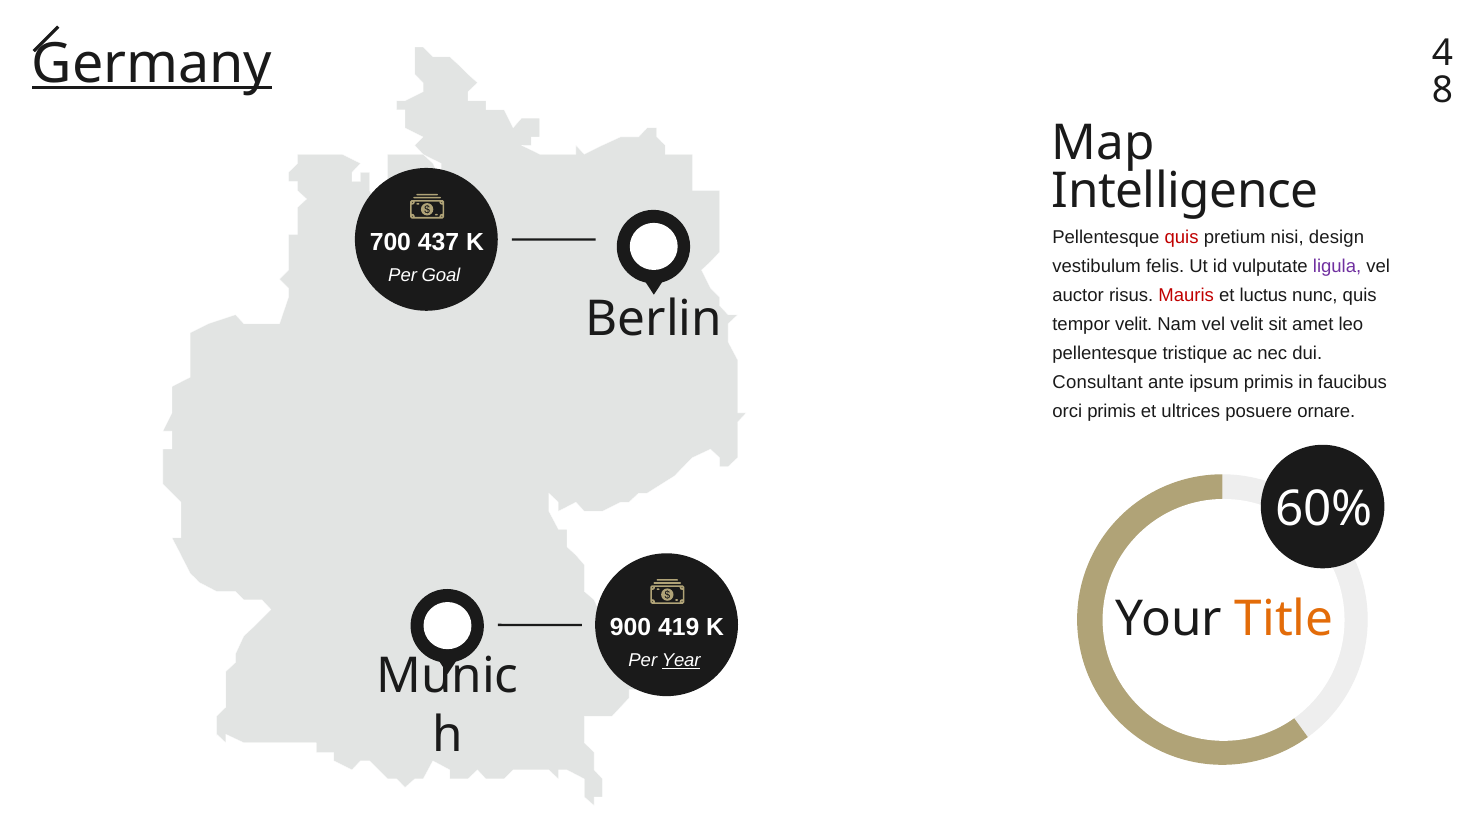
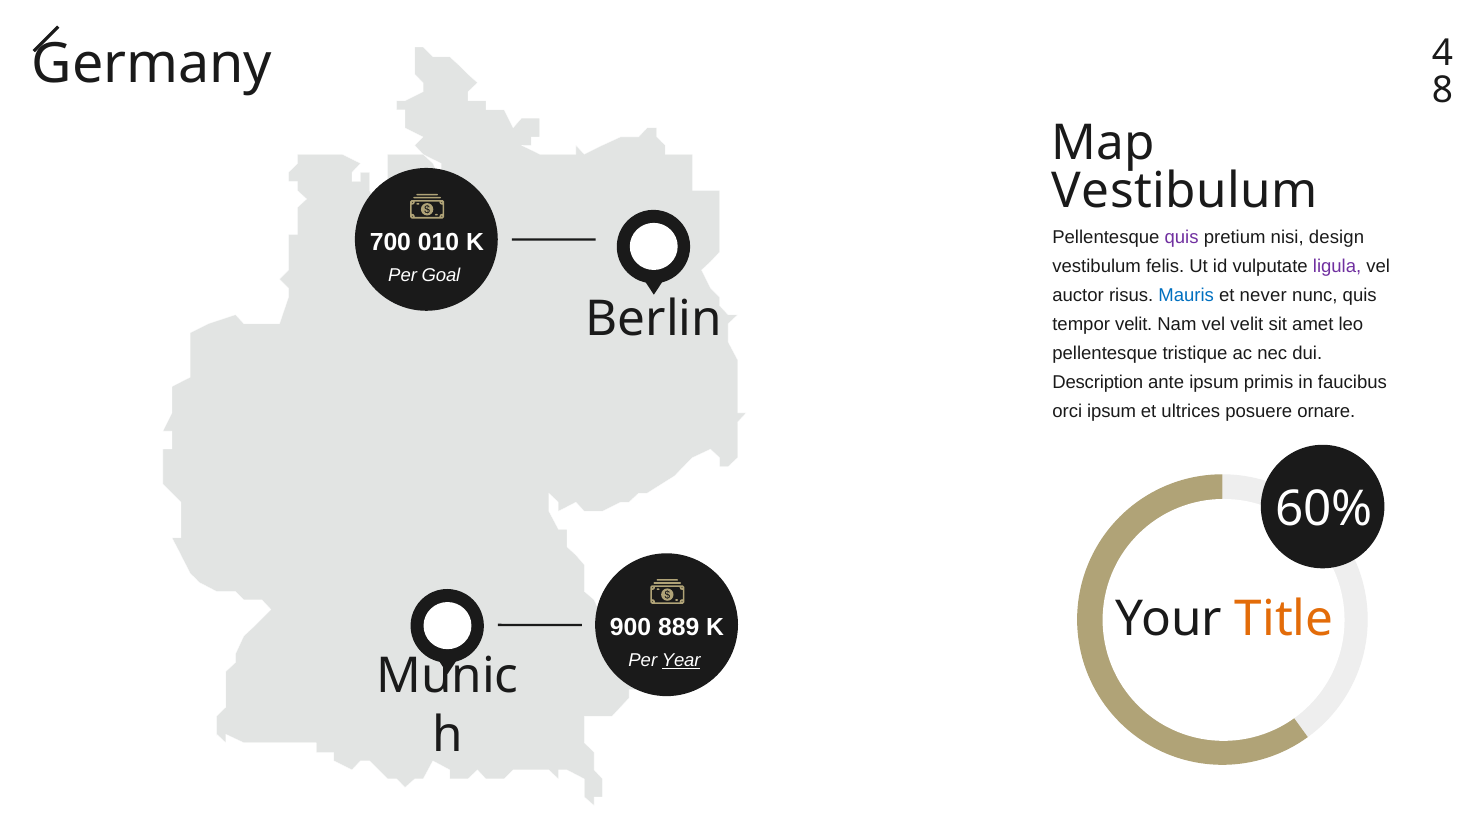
Germany underline: present -> none
Intelligence at (1185, 191): Intelligence -> Vestibulum
quis at (1182, 238) colour: red -> purple
437: 437 -> 010
Mauris colour: red -> blue
luctus: luctus -> never
Consultant: Consultant -> Description
orci primis: primis -> ipsum
419: 419 -> 889
